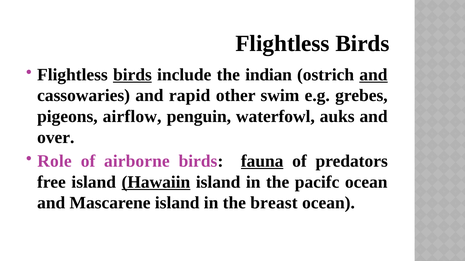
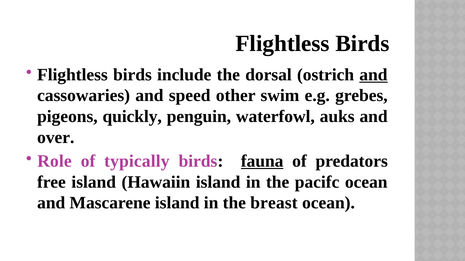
birds at (132, 75) underline: present -> none
indian: indian -> dorsal
rapid: rapid -> speed
airflow: airflow -> quickly
airborne: airborne -> typically
Hawaiin underline: present -> none
